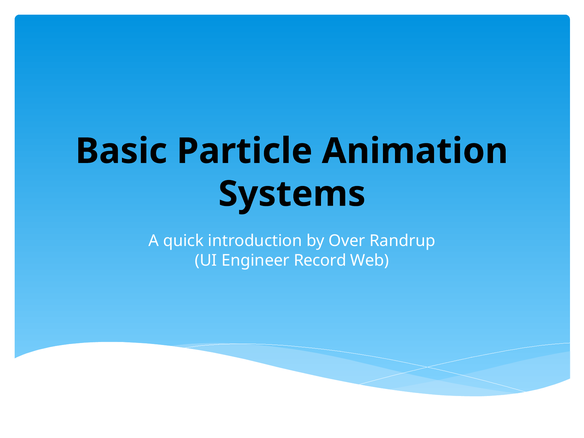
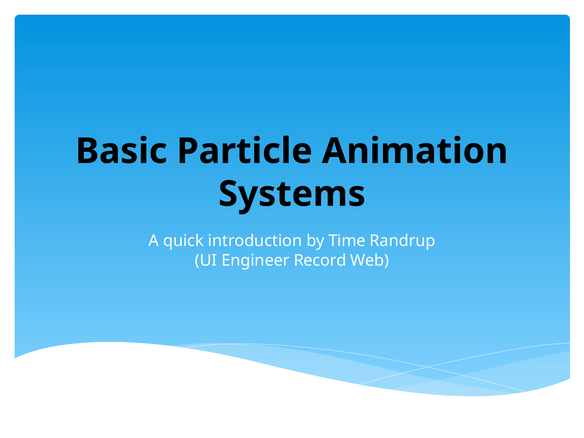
Over: Over -> Time
